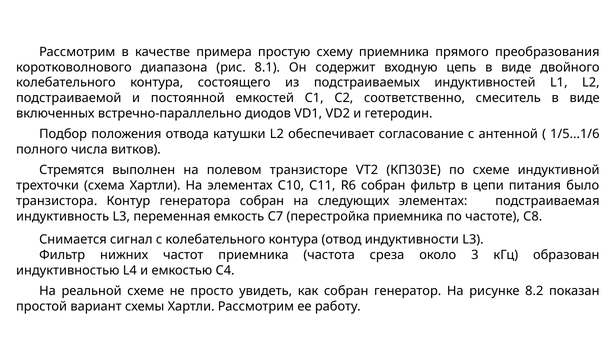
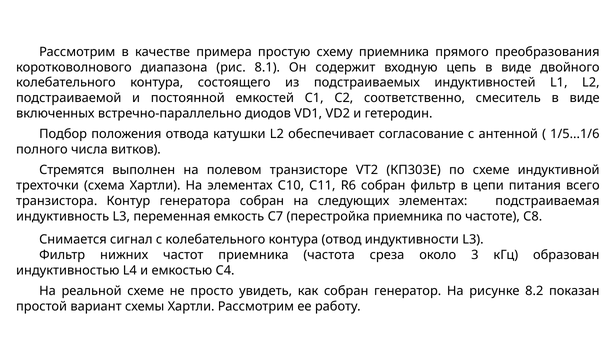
было: было -> всего
